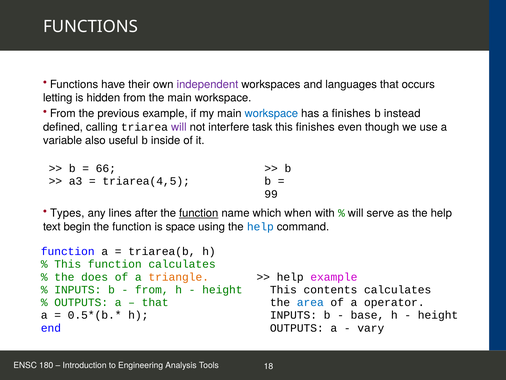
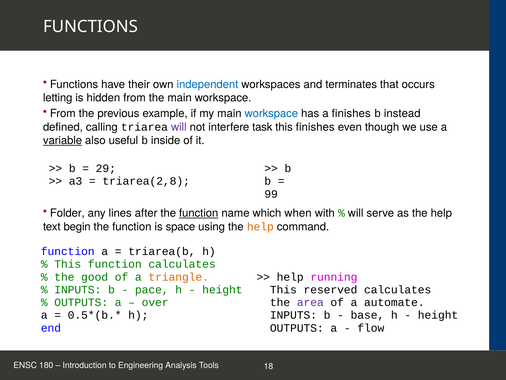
independent colour: purple -> blue
languages: languages -> terminates
variable underline: none -> present
66: 66 -> 29
triarea(4,5: triarea(4,5 -> triarea(2,8
Types: Types -> Folder
help at (260, 226) colour: blue -> orange
does: does -> good
help example: example -> running
from at (152, 289): from -> pace
contents: contents -> reserved
that at (155, 302): that -> over
area colour: blue -> purple
operator: operator -> automate
vary: vary -> flow
